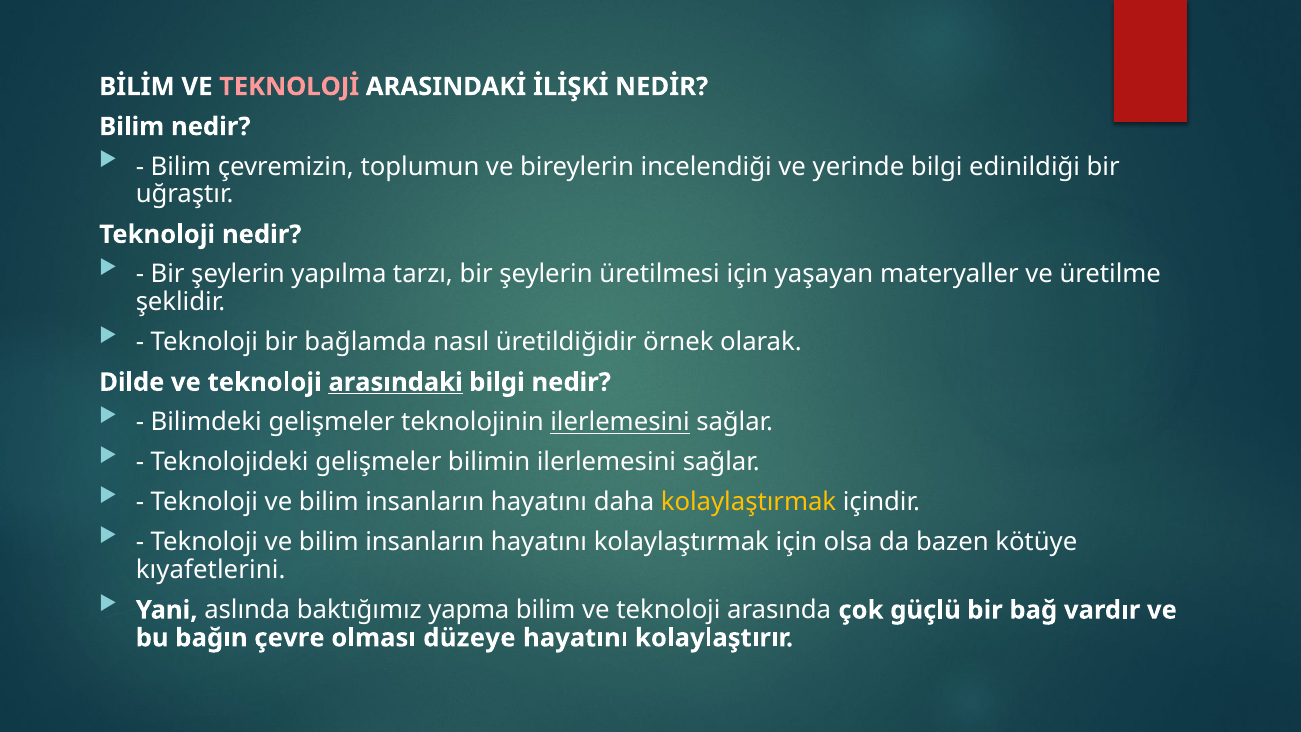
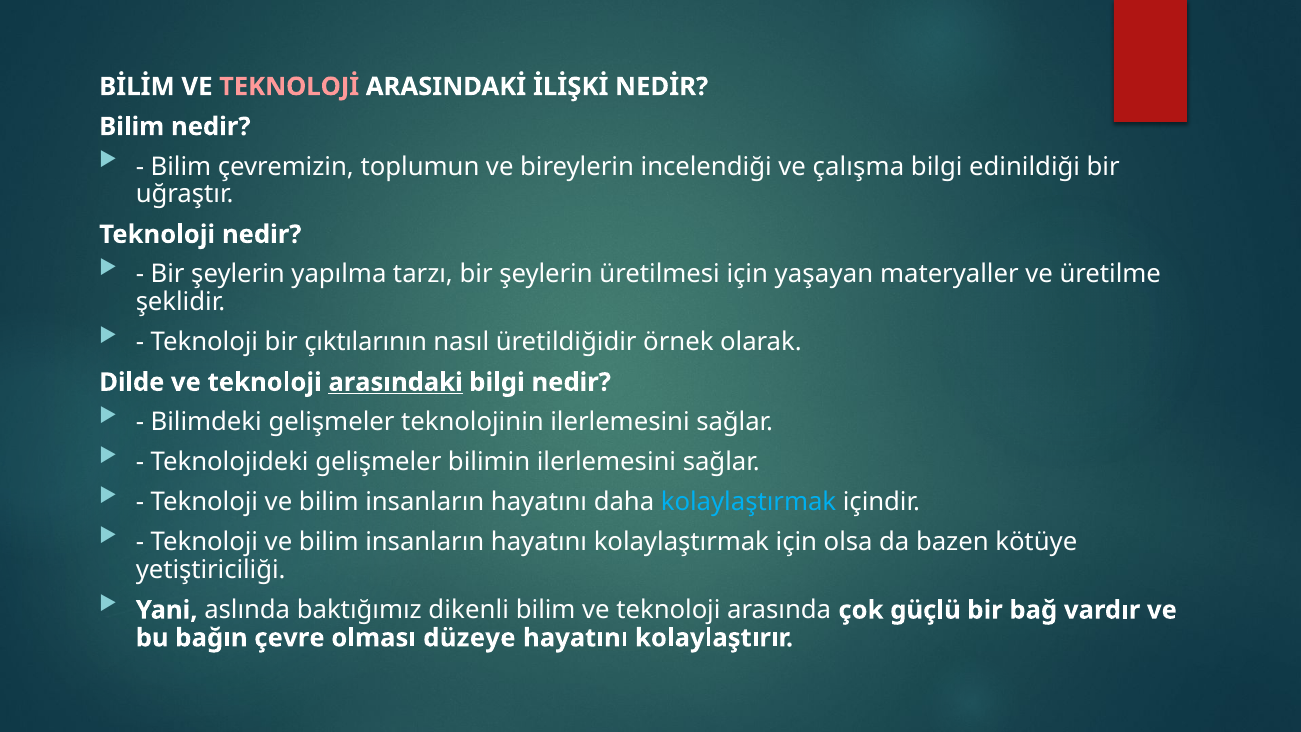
yerinde: yerinde -> çalışma
bağlamda: bağlamda -> çıktılarının
ilerlemesini at (620, 422) underline: present -> none
kolaylaştırmak at (749, 502) colour: yellow -> light blue
kıyafetlerini: kıyafetlerini -> yetiştiriciliği
yapma: yapma -> dikenli
